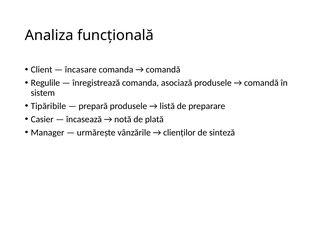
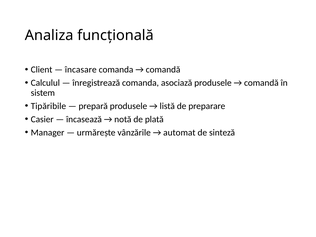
Regulile: Regulile -> Calculul
clienților: clienților -> automat
